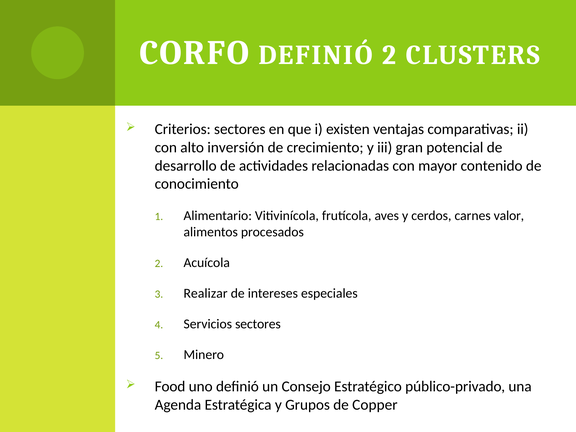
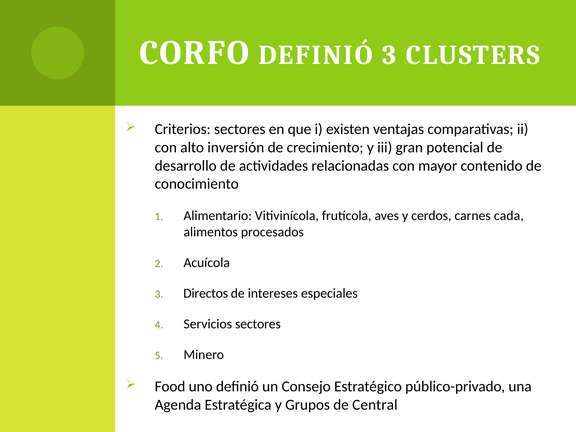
DEFINIÓ 2: 2 -> 3
valor: valor -> cada
Realizar: Realizar -> Directos
Copper: Copper -> Central
